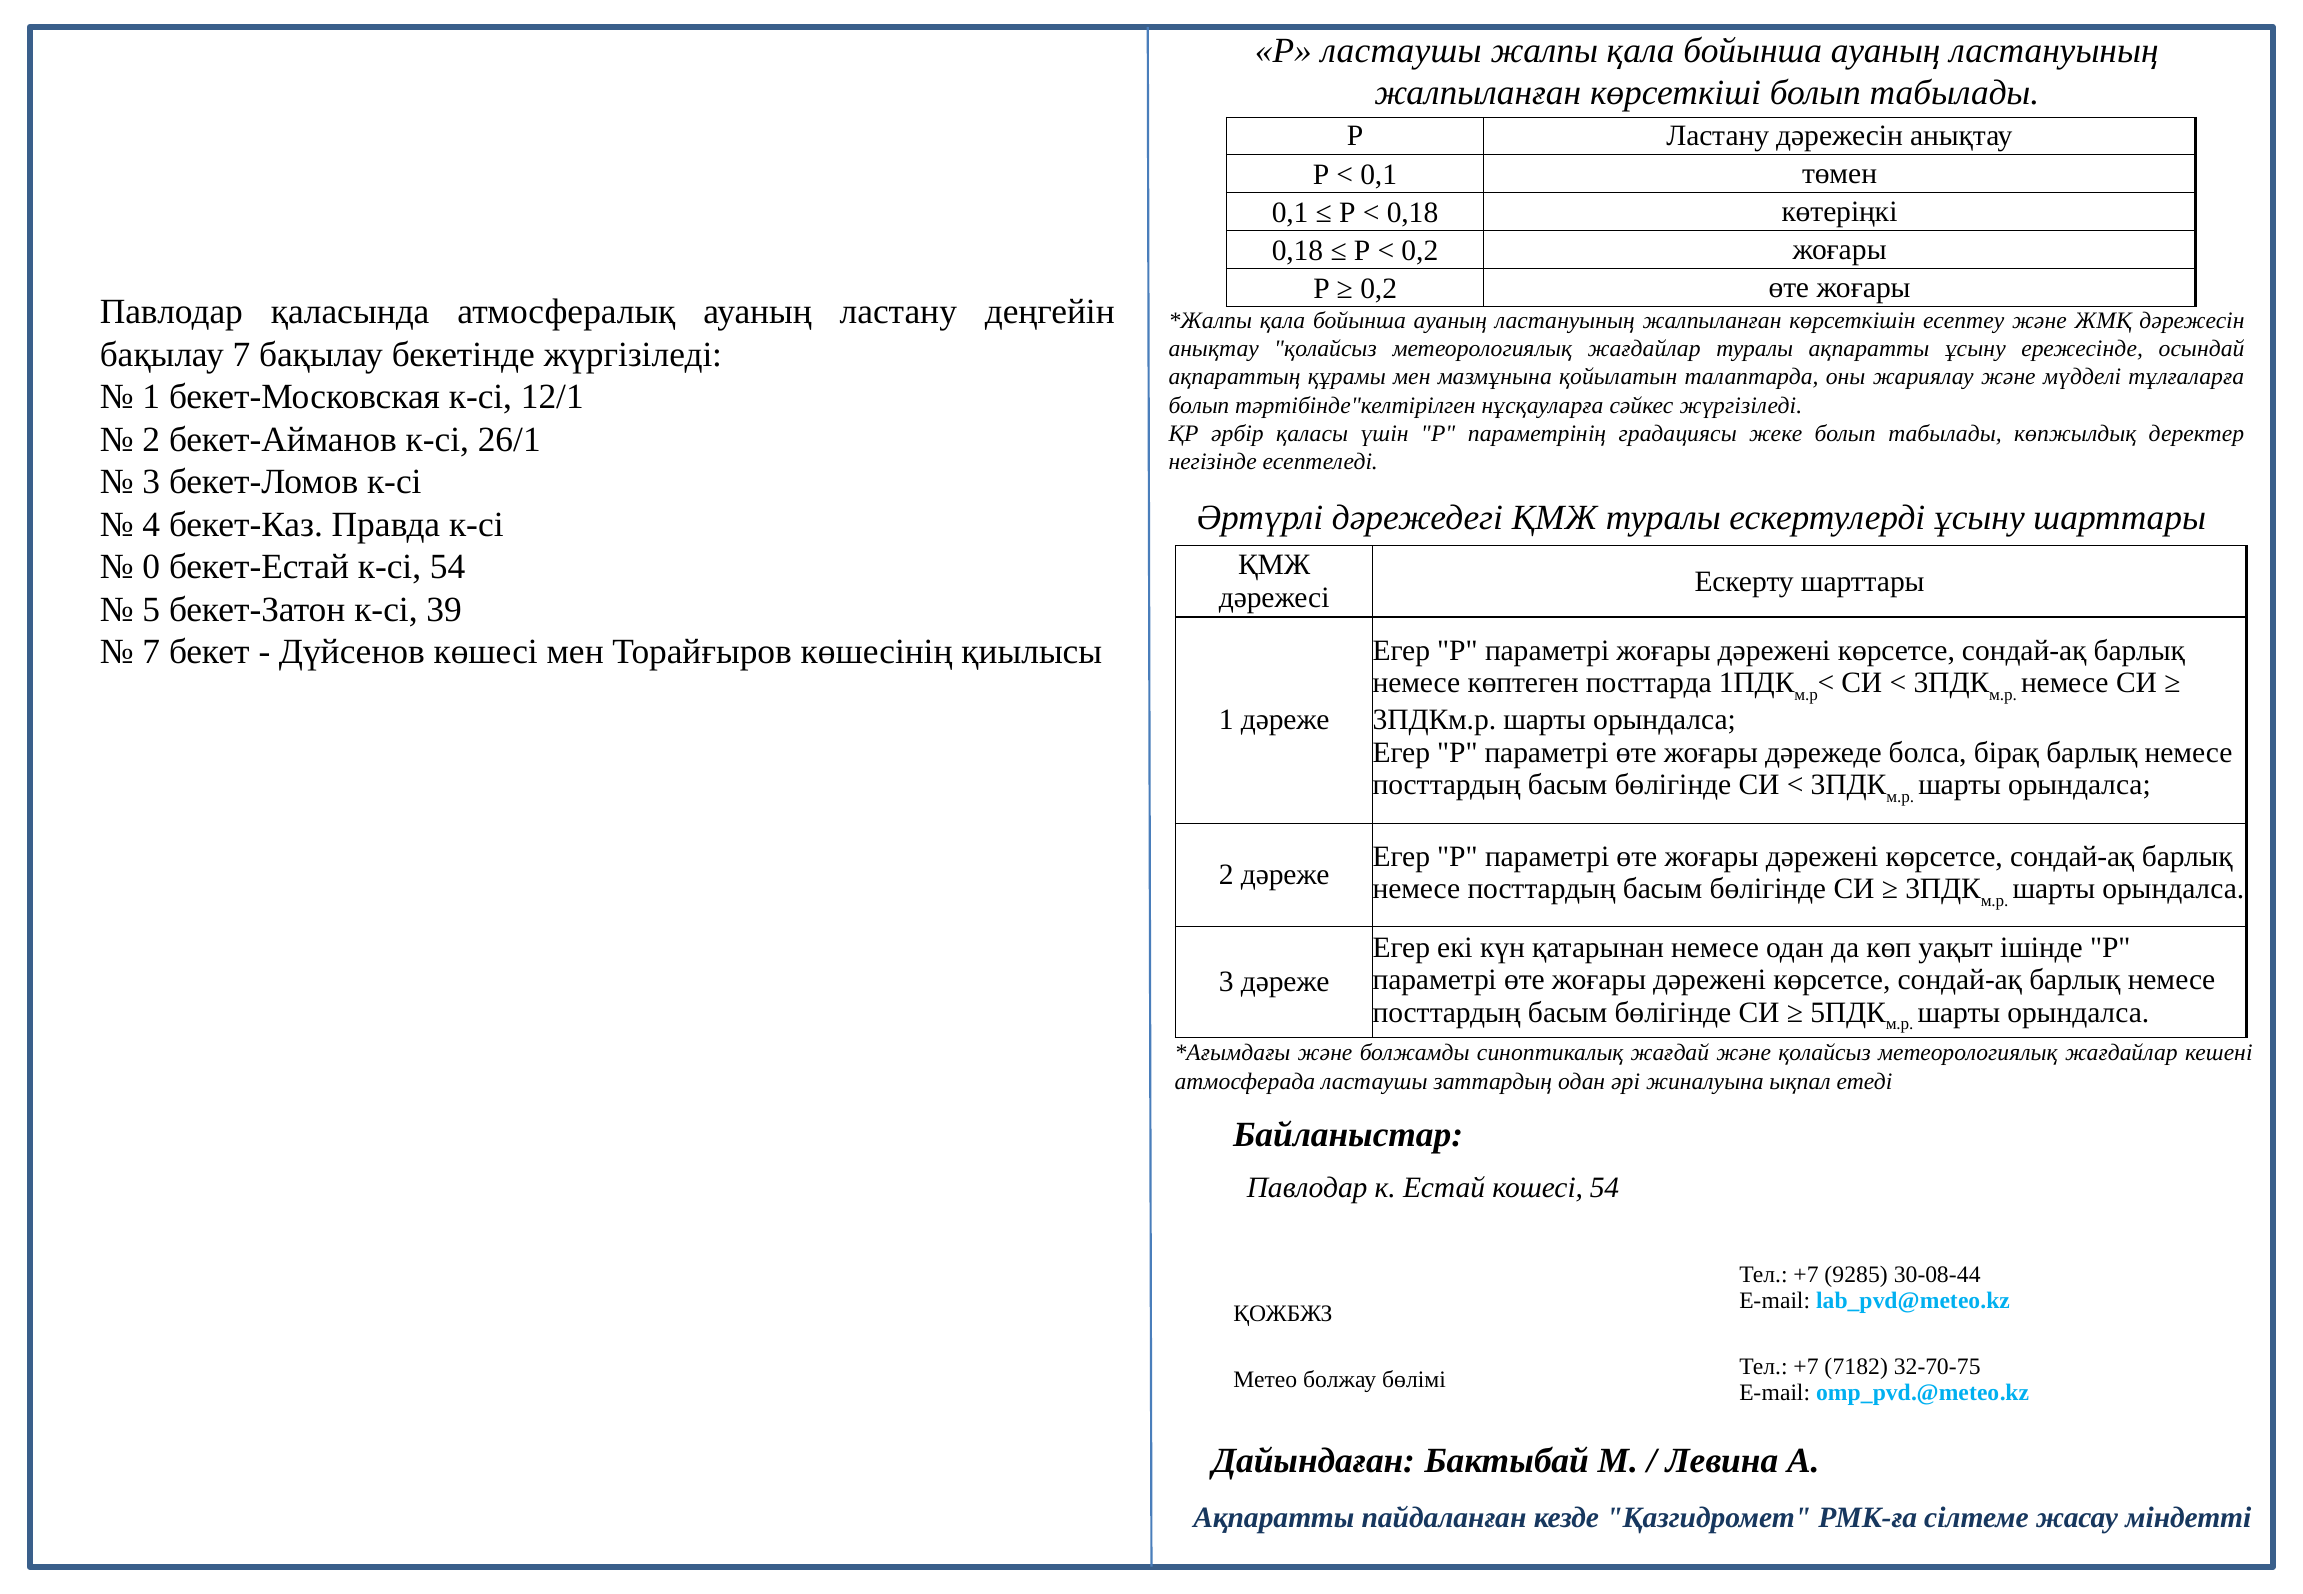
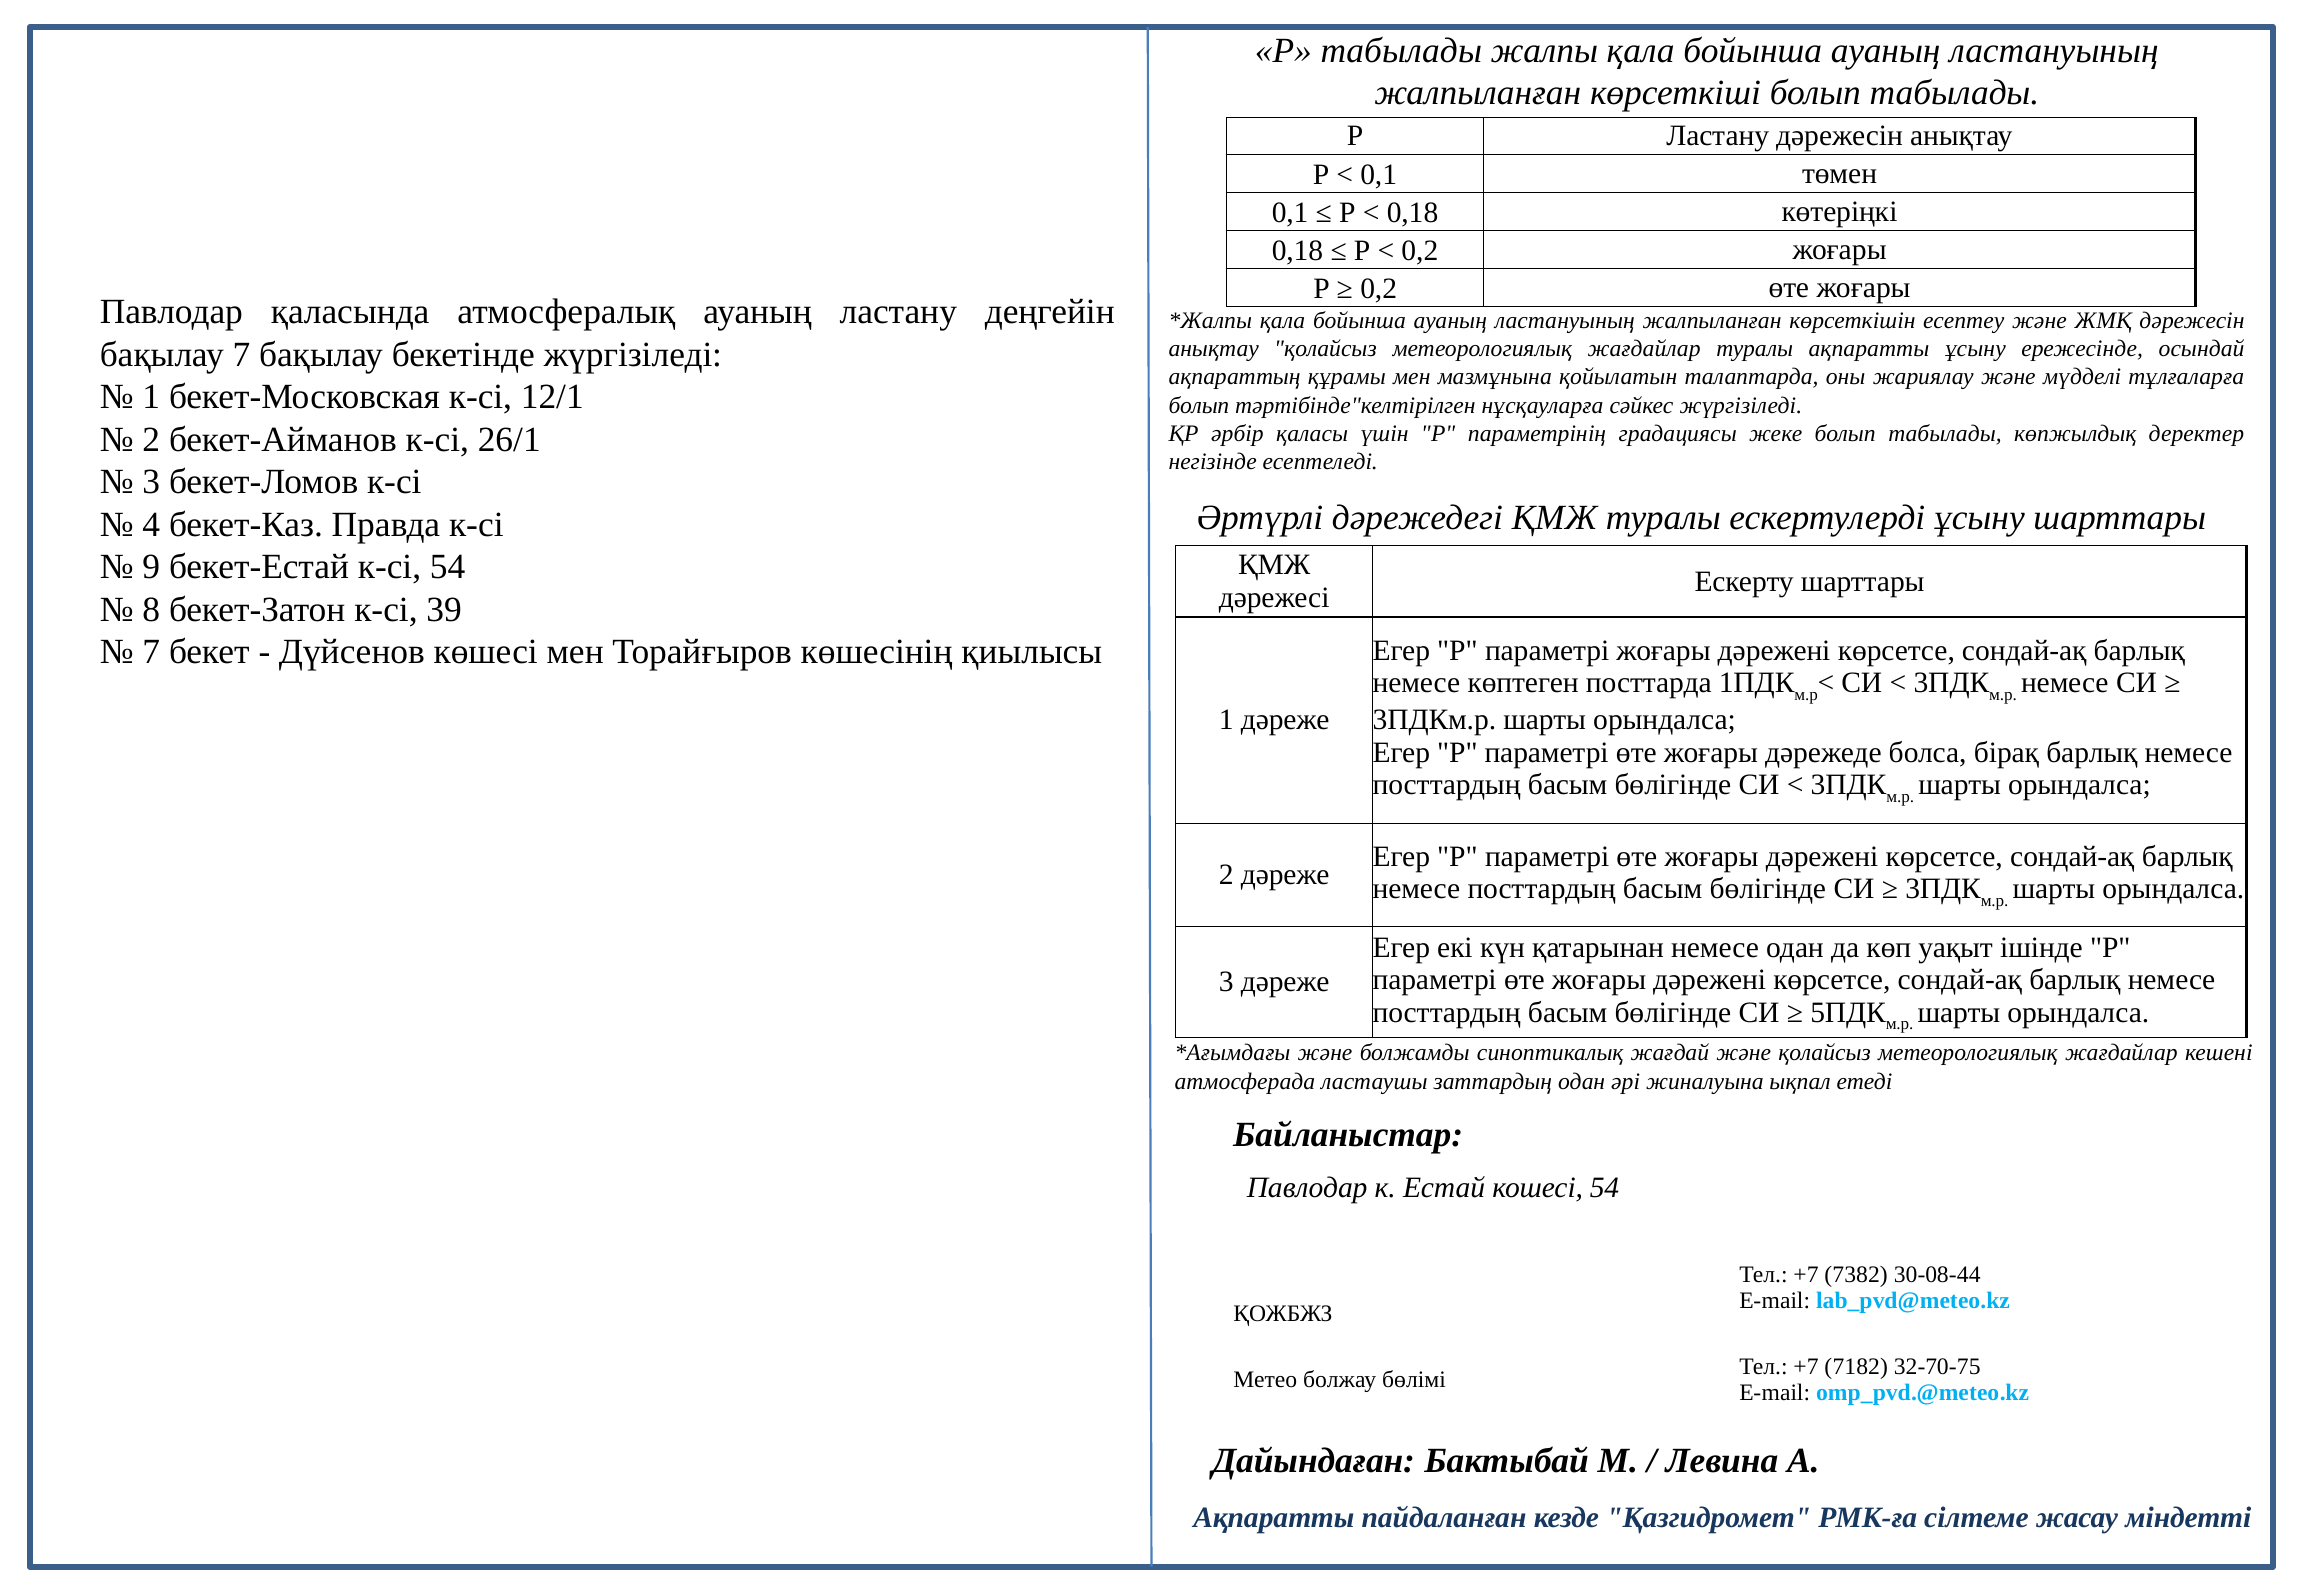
Р ластаушы: ластаушы -> табылады
0: 0 -> 9
5: 5 -> 8
9285: 9285 -> 7382
